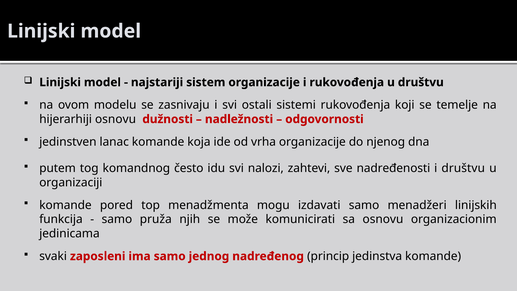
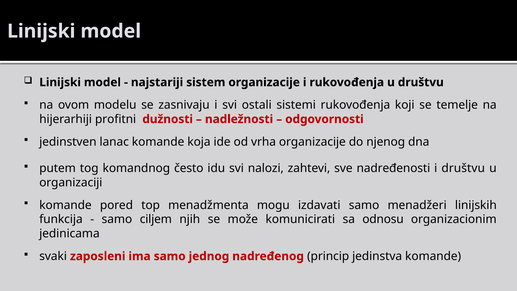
hijerarhiji osnovu: osnovu -> profitni
pruža: pruža -> ciljem
sa osnovu: osnovu -> odnosu
